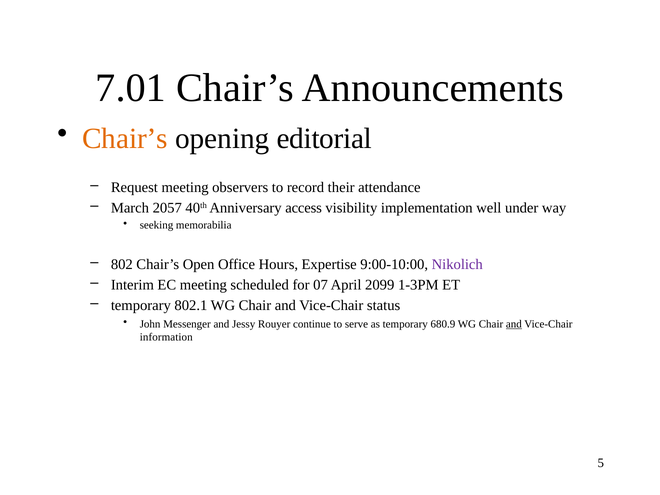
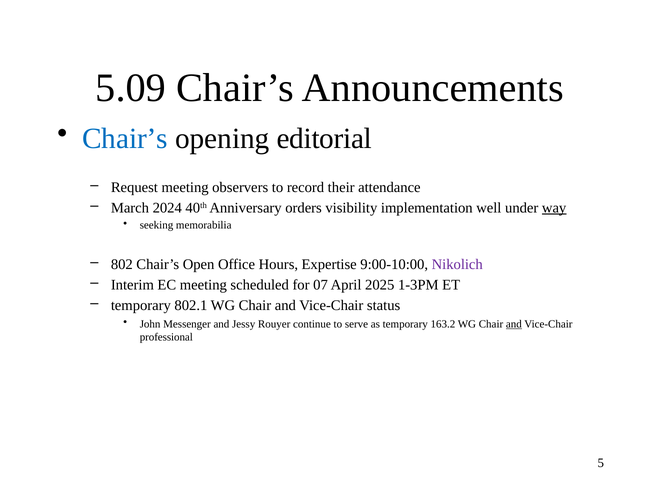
7.01: 7.01 -> 5.09
Chair’s at (125, 138) colour: orange -> blue
2057: 2057 -> 2024
access: access -> orders
way underline: none -> present
2099: 2099 -> 2025
680.9: 680.9 -> 163.2
information: information -> professional
